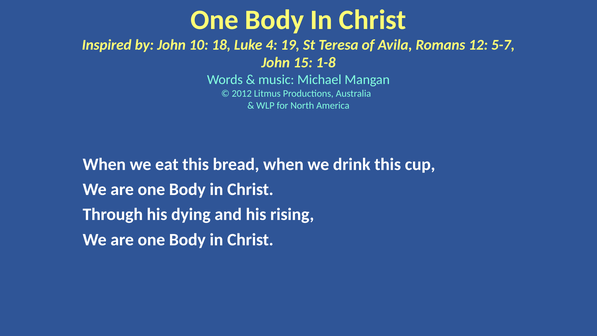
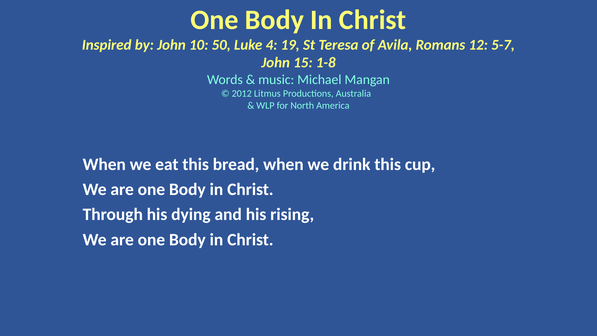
18: 18 -> 50
